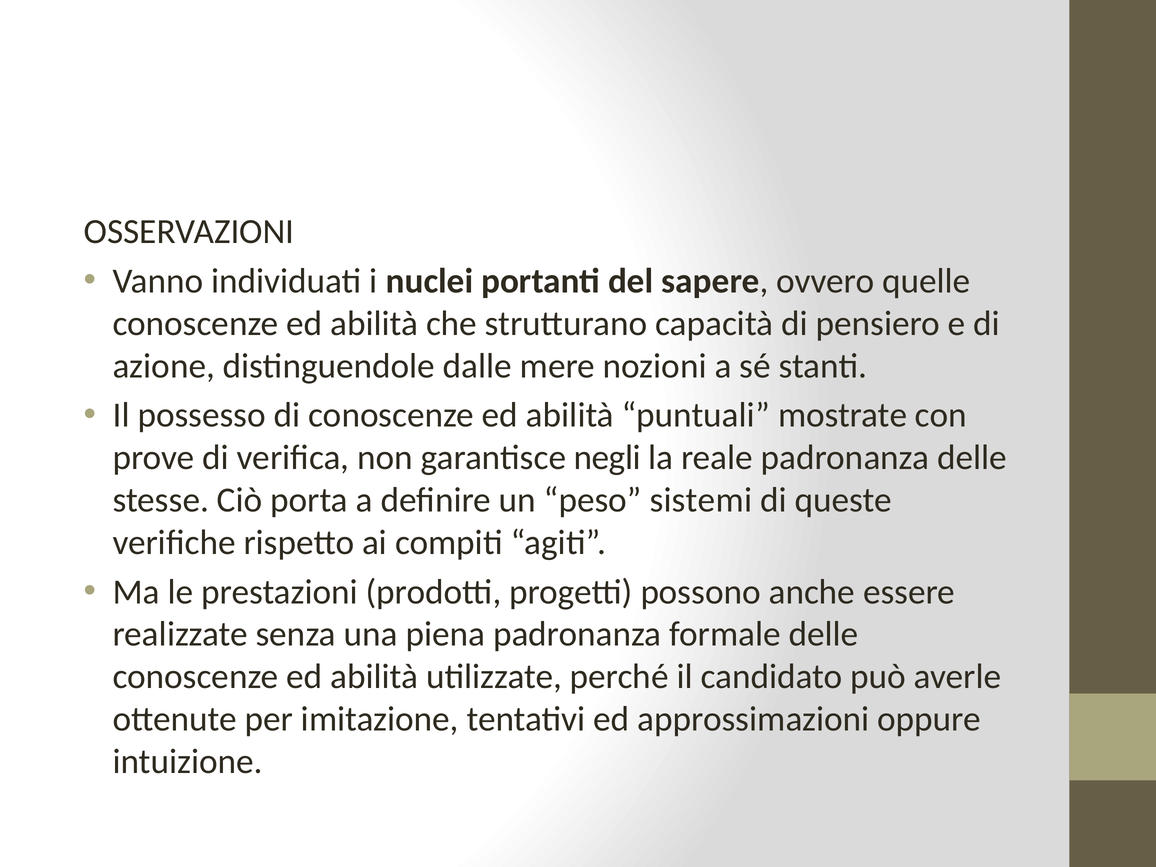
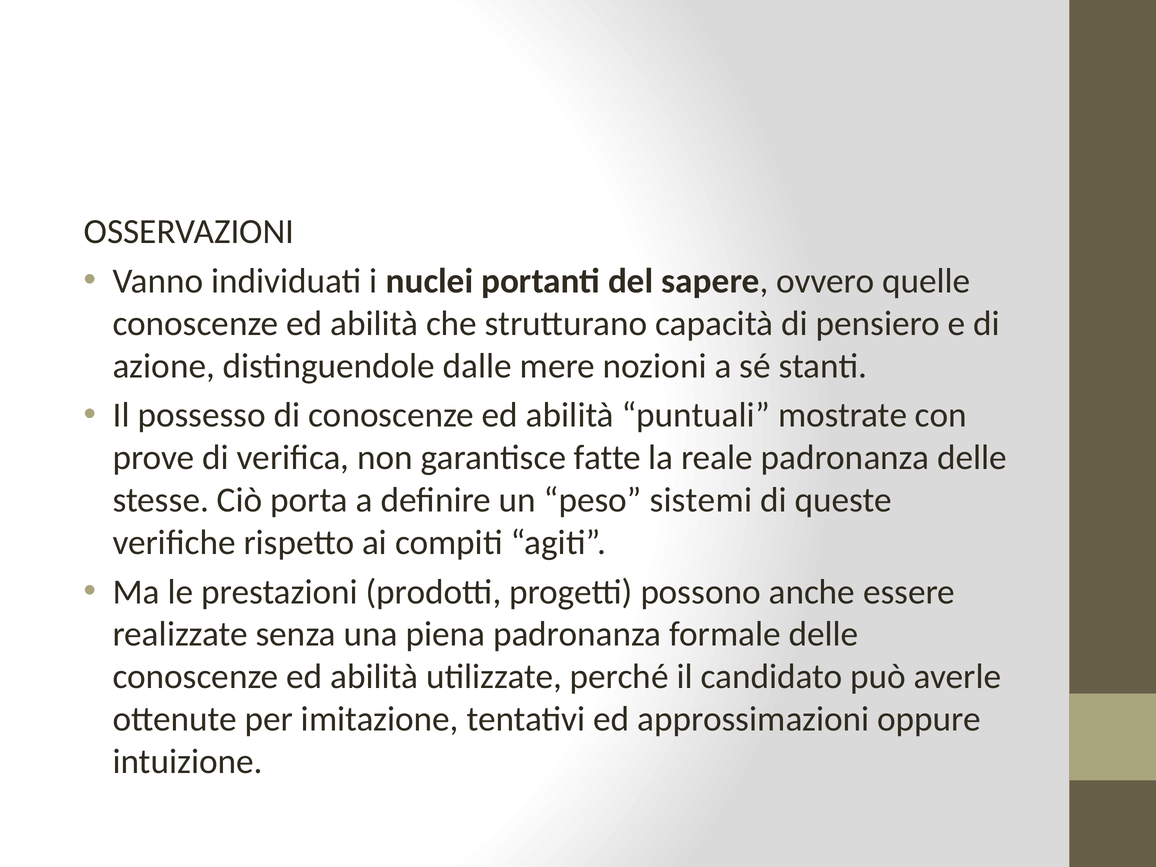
negli: negli -> fatte
